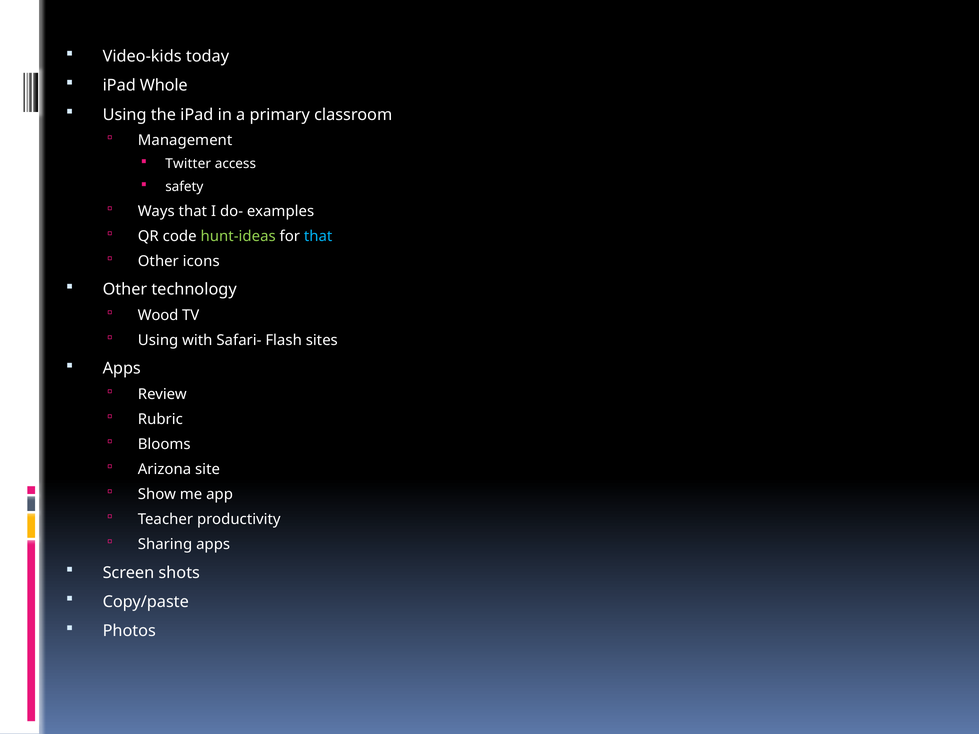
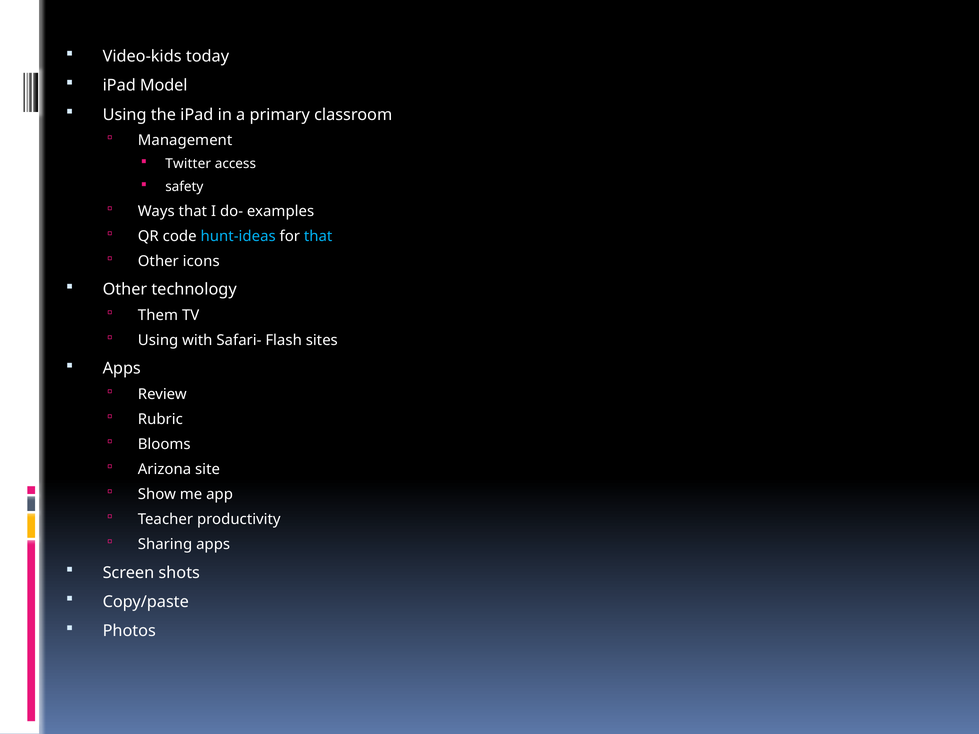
Whole: Whole -> Model
hunt-ideas colour: light green -> light blue
Wood: Wood -> Them
